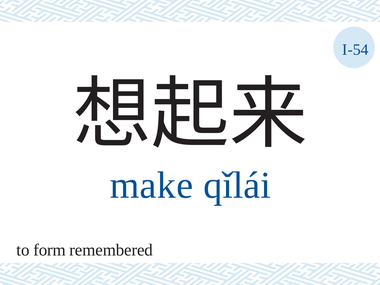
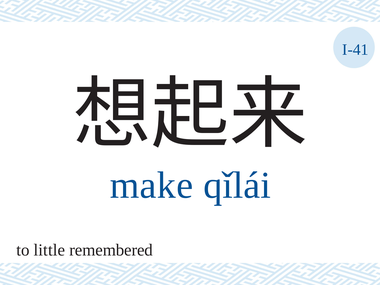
I-54: I-54 -> I-41
form: form -> little
